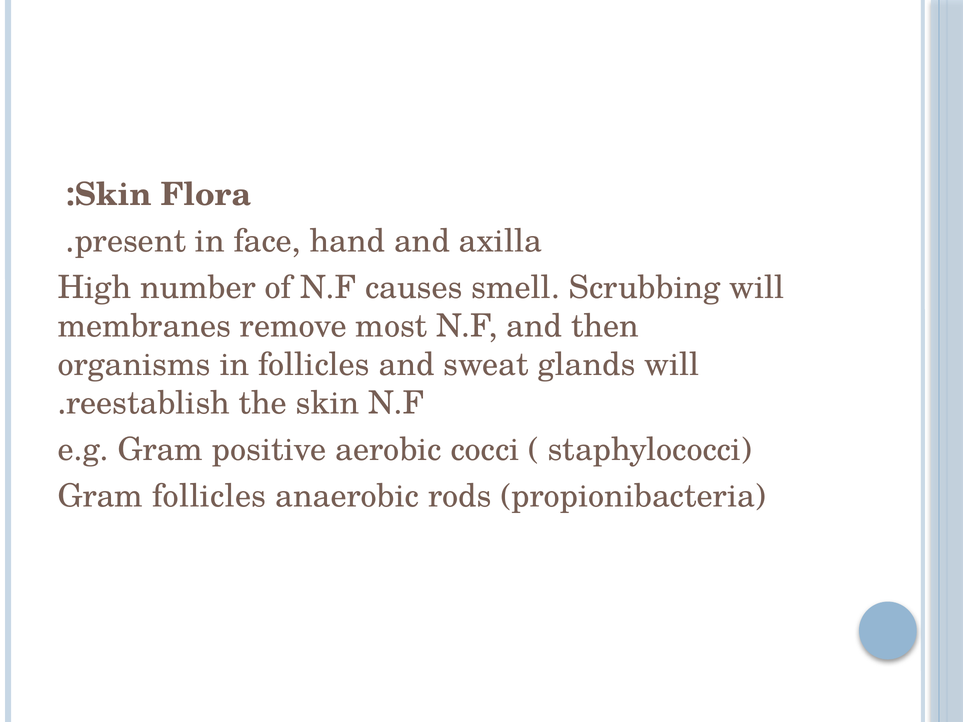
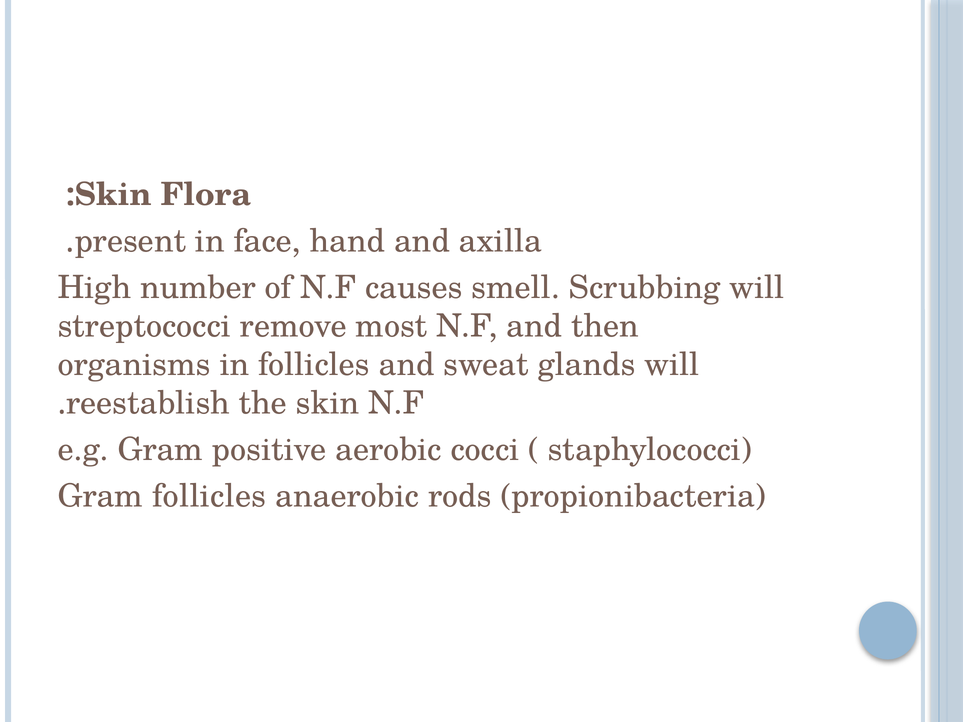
membranes: membranes -> streptococci
